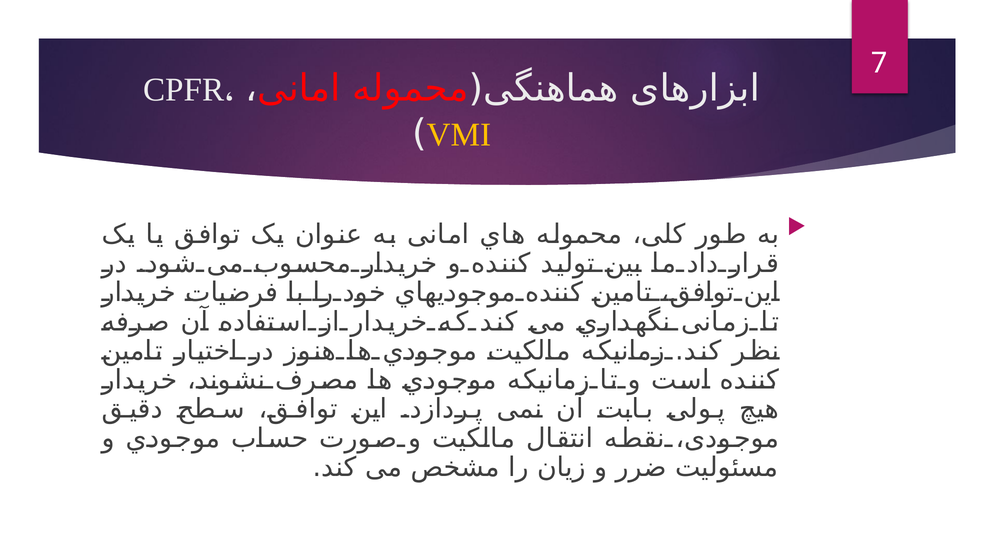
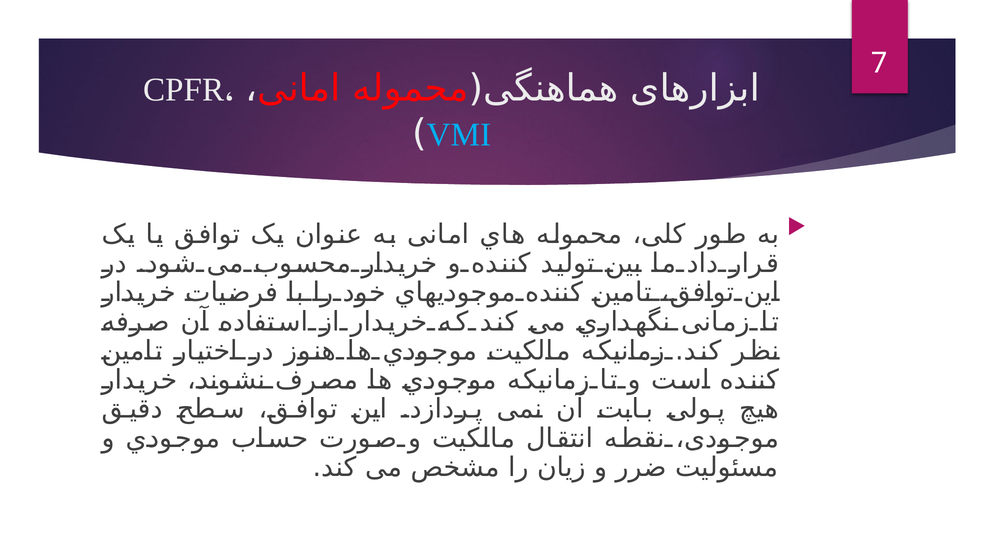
VMI colour: yellow -> light blue
